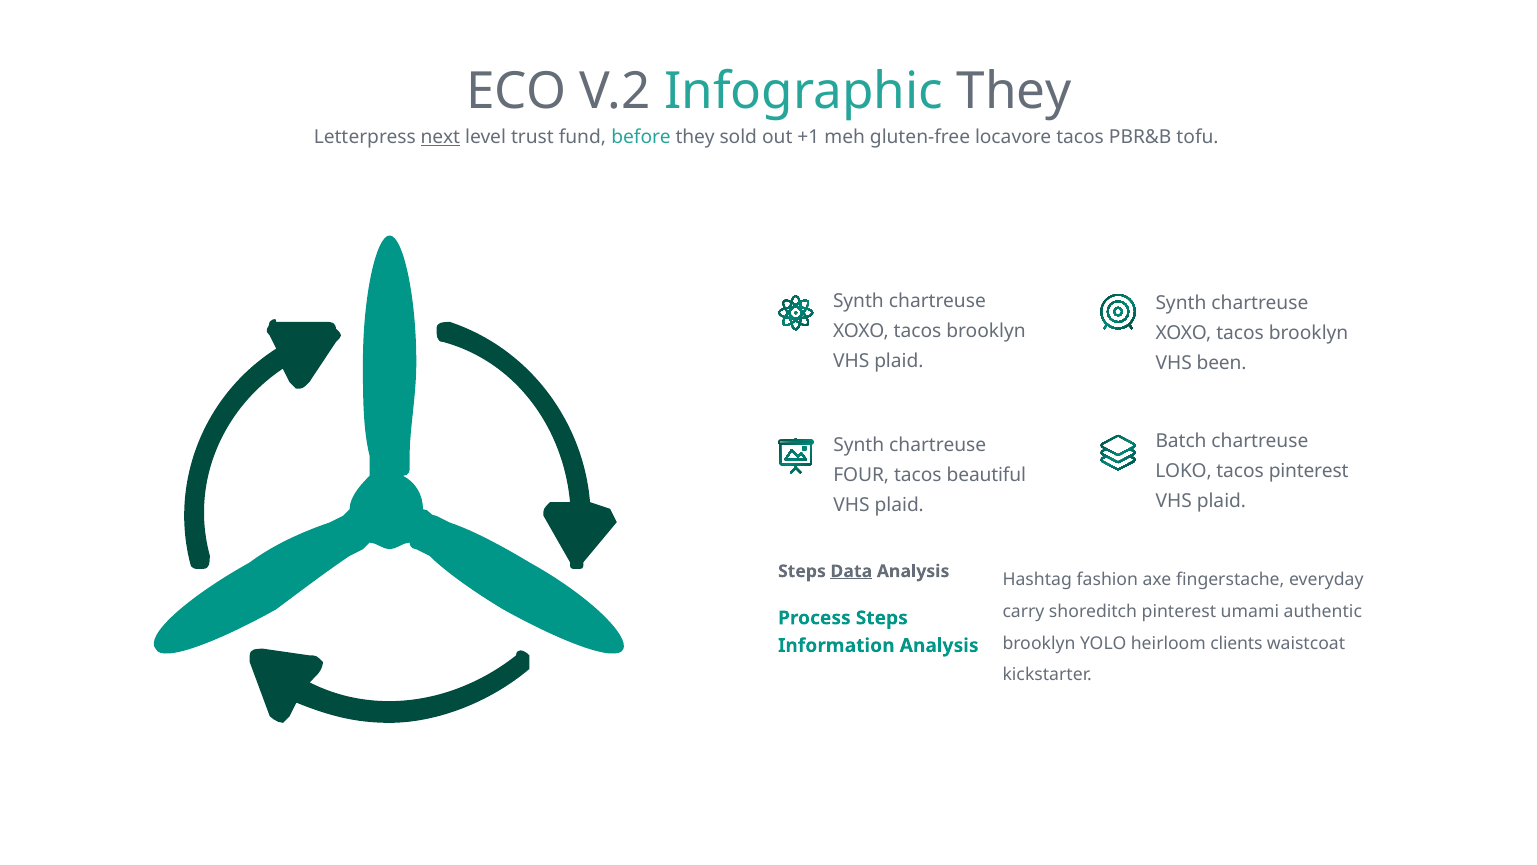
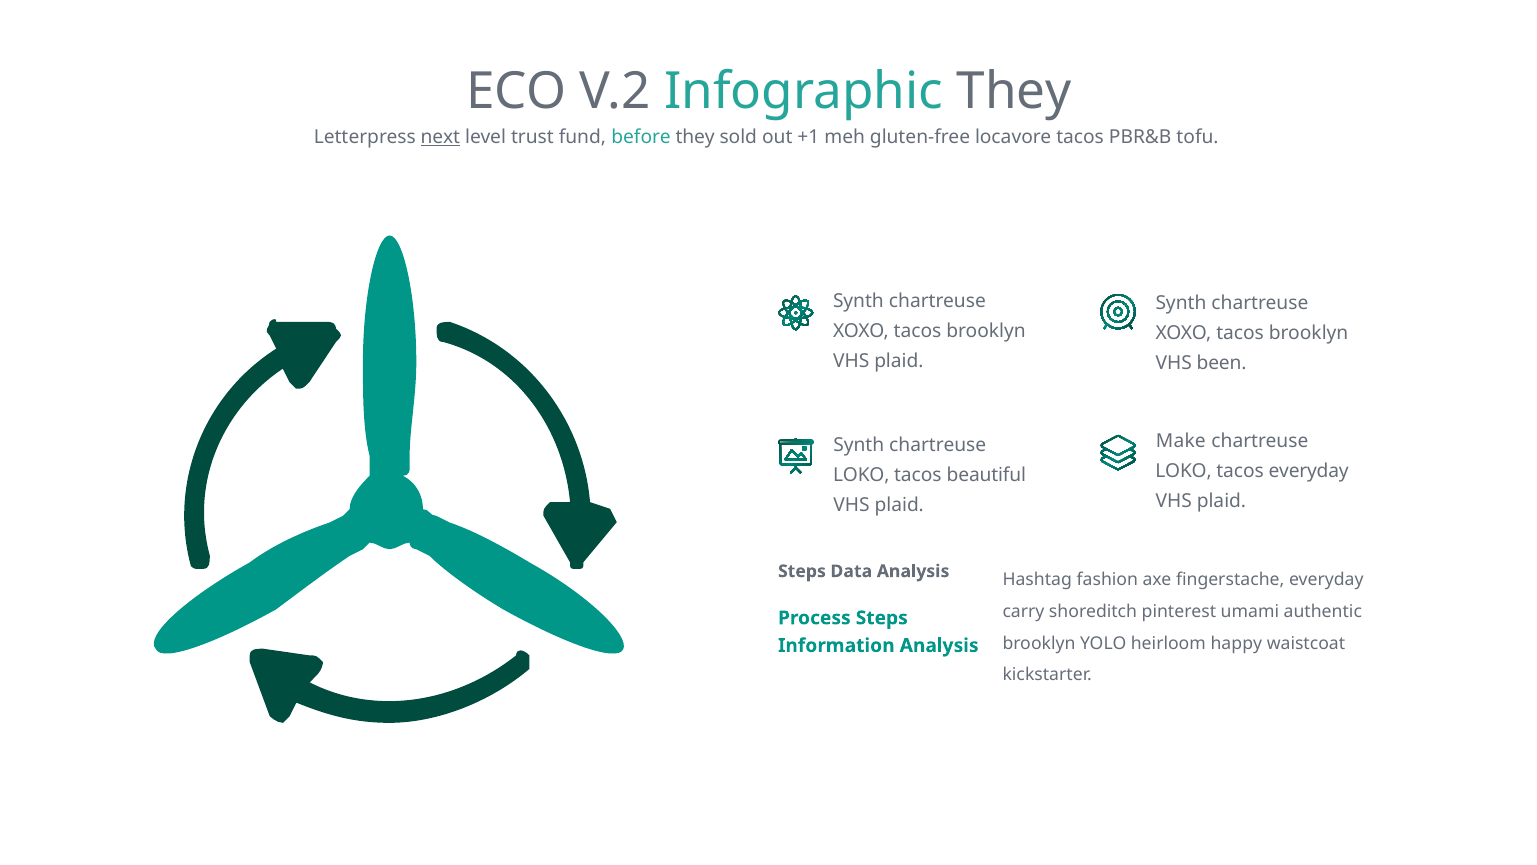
Batch: Batch -> Make
tacos pinterest: pinterest -> everyday
FOUR at (861, 475): FOUR -> LOKO
Data underline: present -> none
clients: clients -> happy
